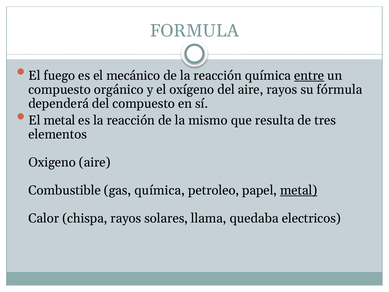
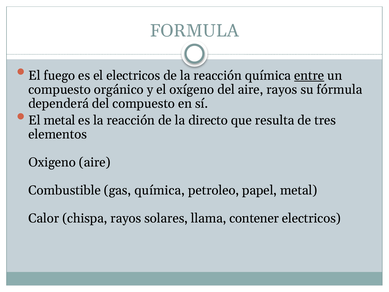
el mecánico: mecánico -> electricos
mismo: mismo -> directo
metal at (299, 190) underline: present -> none
quedaba: quedaba -> contener
